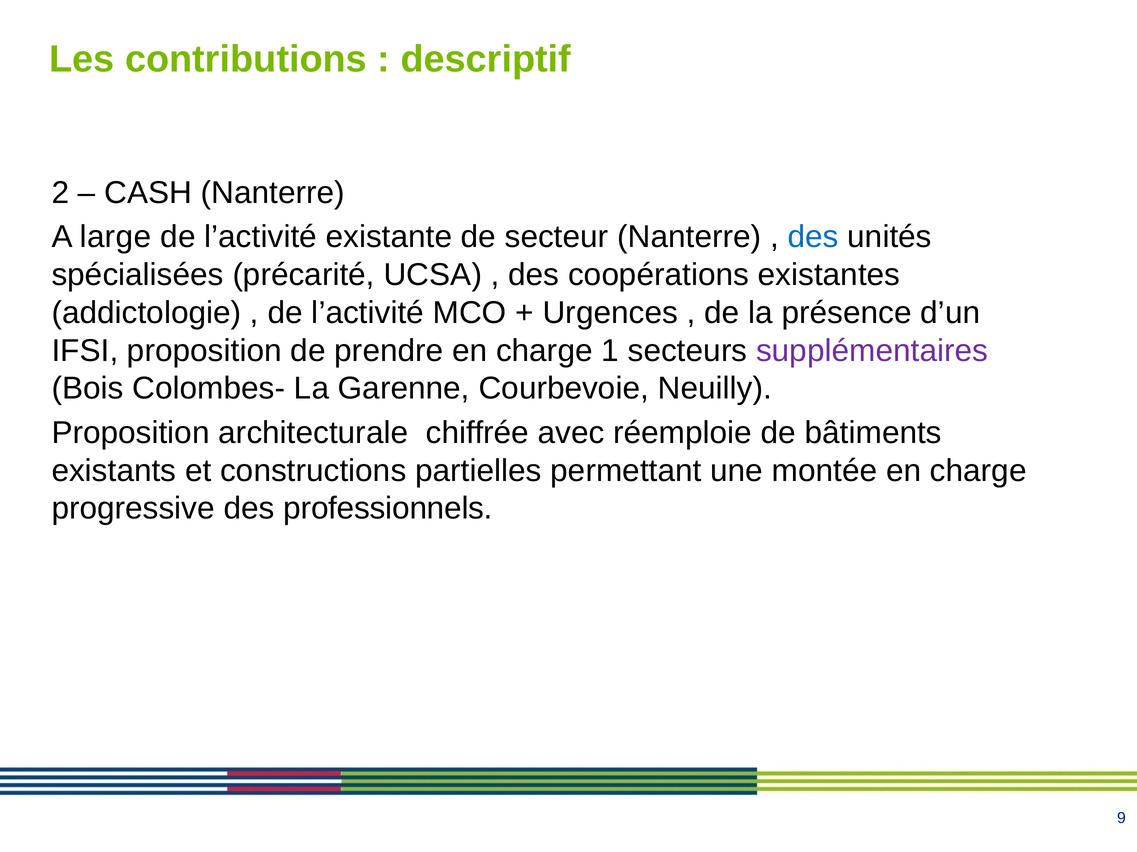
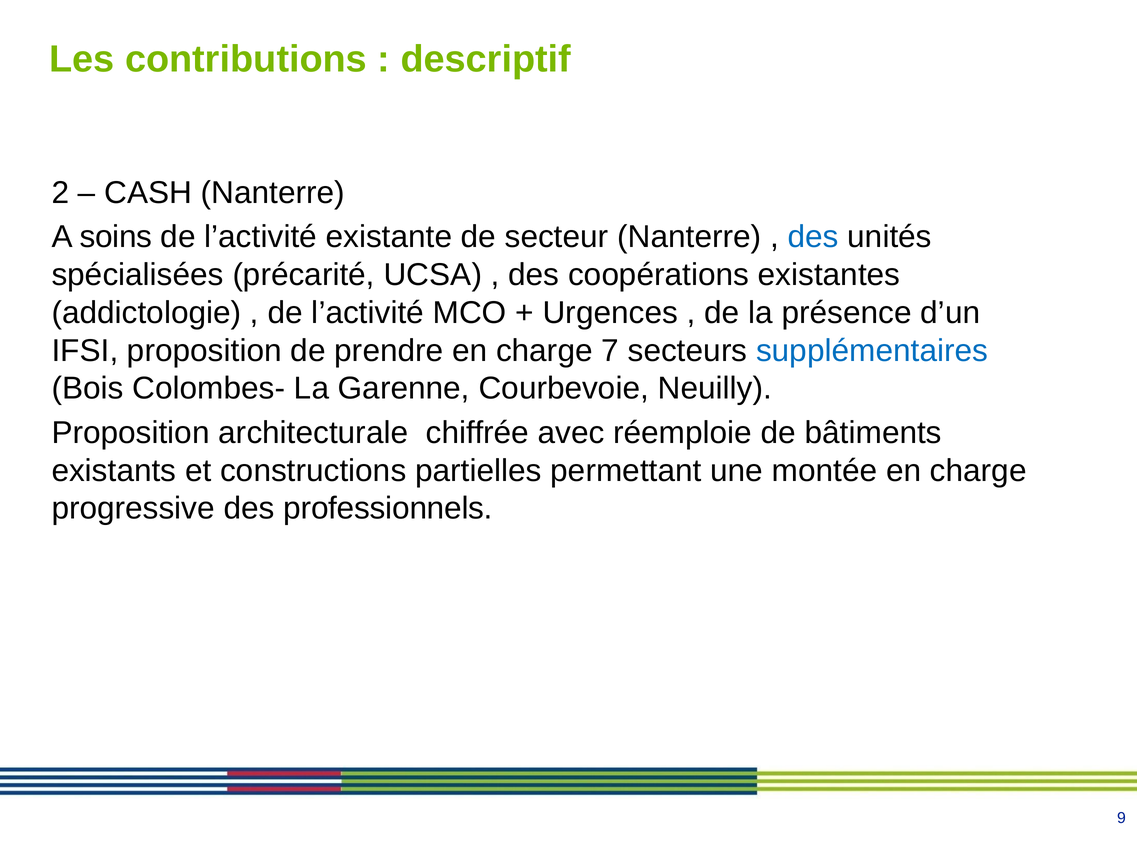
large: large -> soins
1: 1 -> 7
supplémentaires colour: purple -> blue
